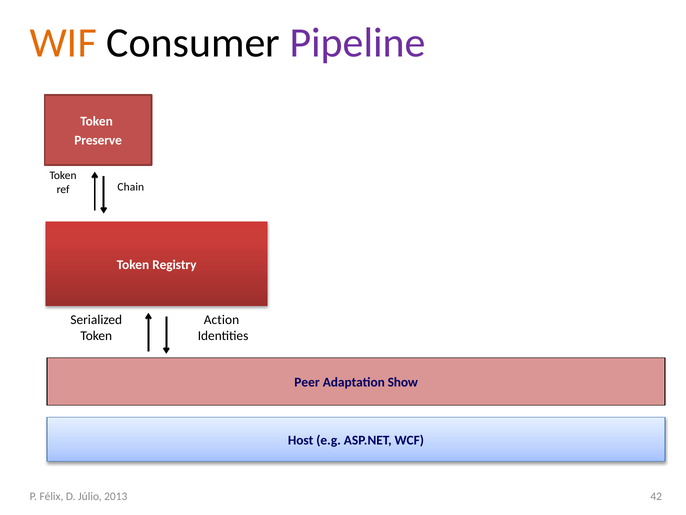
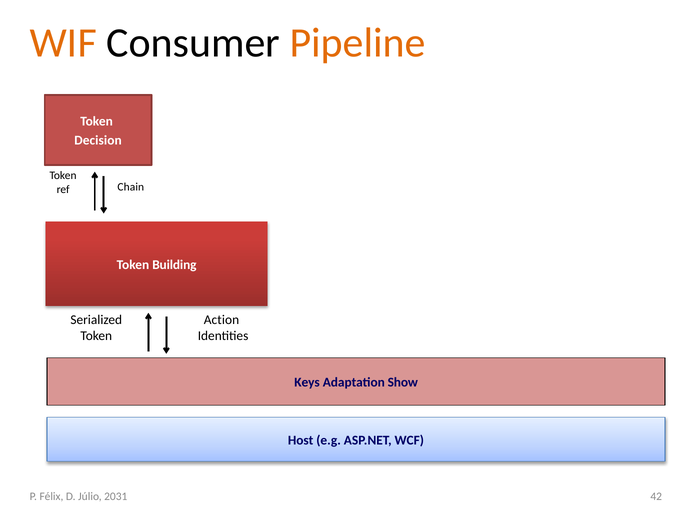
Pipeline colour: purple -> orange
Preserve: Preserve -> Decision
Registry: Registry -> Building
Peer: Peer -> Keys
2013: 2013 -> 2031
